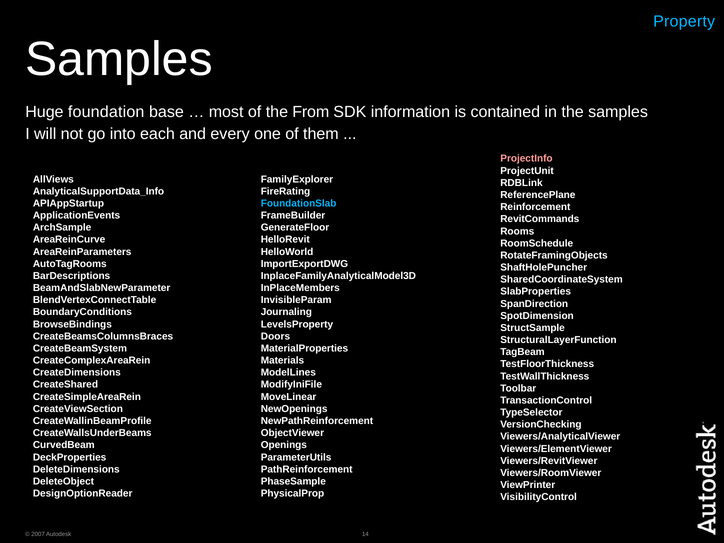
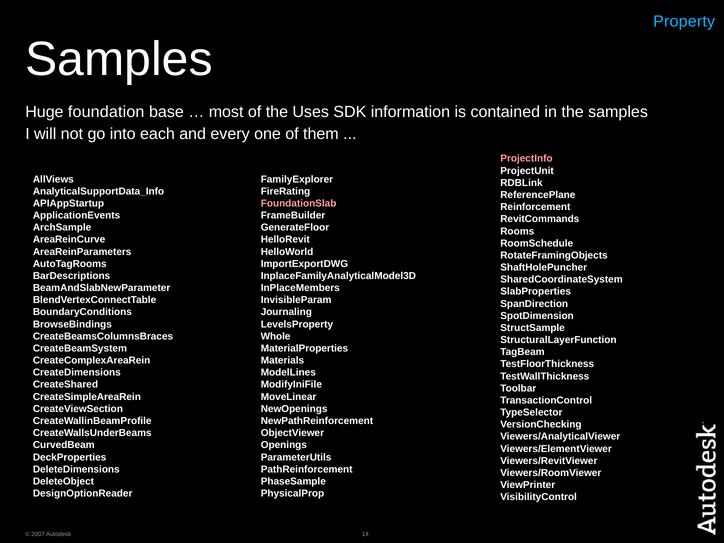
From: From -> Uses
FoundationSlab colour: light blue -> pink
Doors: Doors -> Whole
